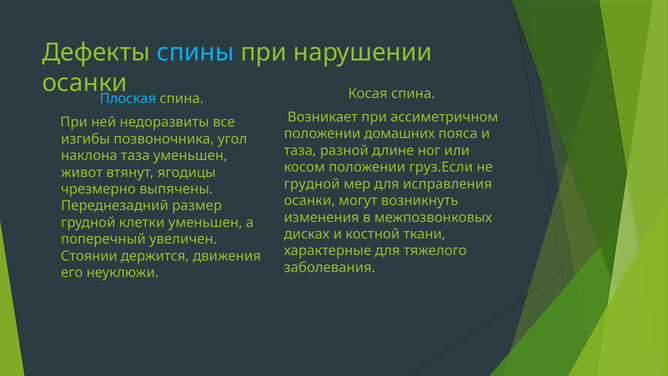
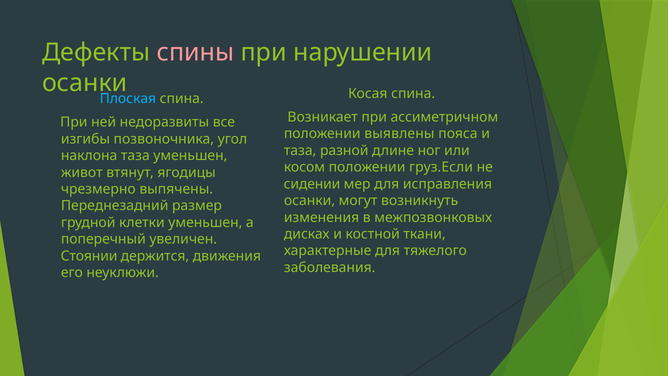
спины colour: light blue -> pink
домашних: домашних -> выявлены
грудной at (312, 184): грудной -> сидении
